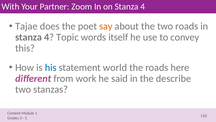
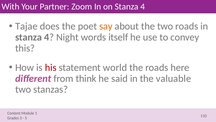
Topic: Topic -> Night
his colour: blue -> red
work: work -> think
describe: describe -> valuable
